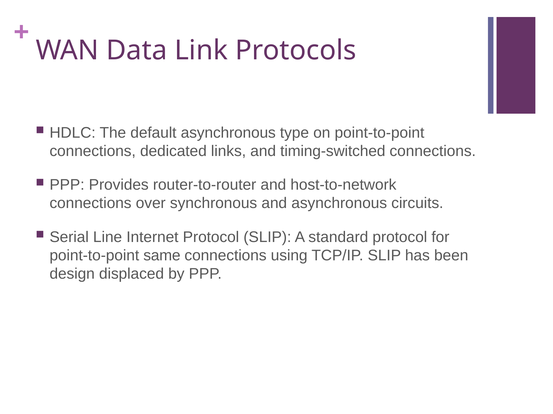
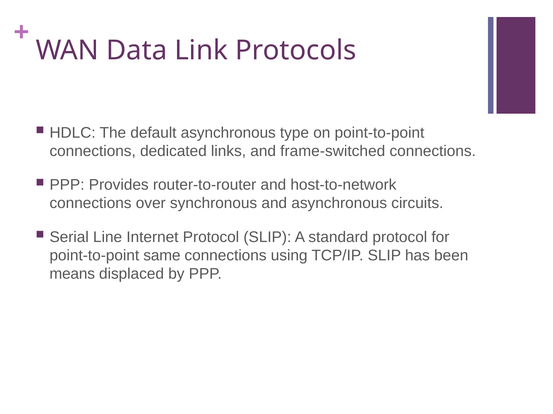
timing-switched: timing-switched -> frame-switched
design: design -> means
